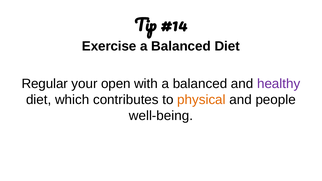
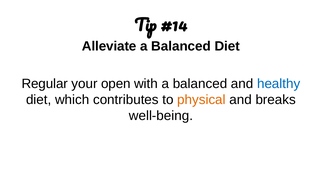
Exercise: Exercise -> Alleviate
healthy colour: purple -> blue
people: people -> breaks
